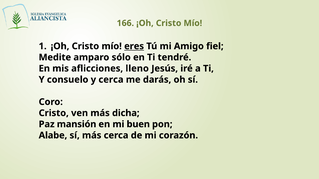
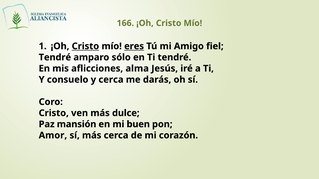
Cristo at (85, 46) underline: none -> present
Medite at (55, 57): Medite -> Tendré
lleno: lleno -> alma
dicha: dicha -> dulce
Alabe: Alabe -> Amor
